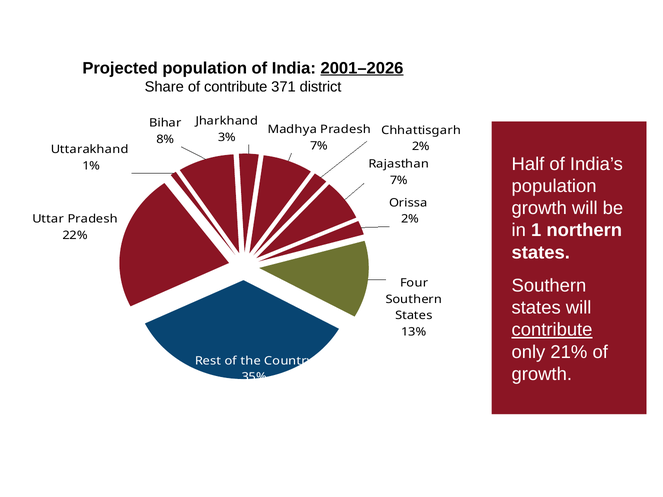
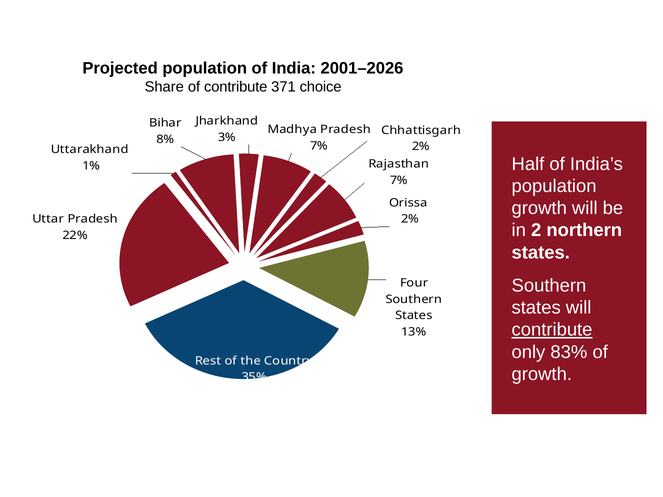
2001–2026 underline: present -> none
district: district -> choice
1: 1 -> 2
21%: 21% -> 83%
